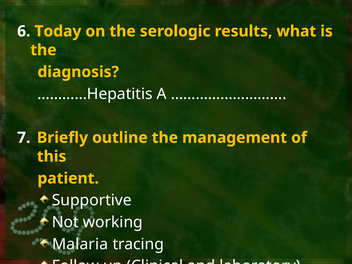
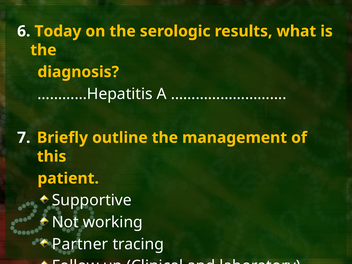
Malaria: Malaria -> Partner
